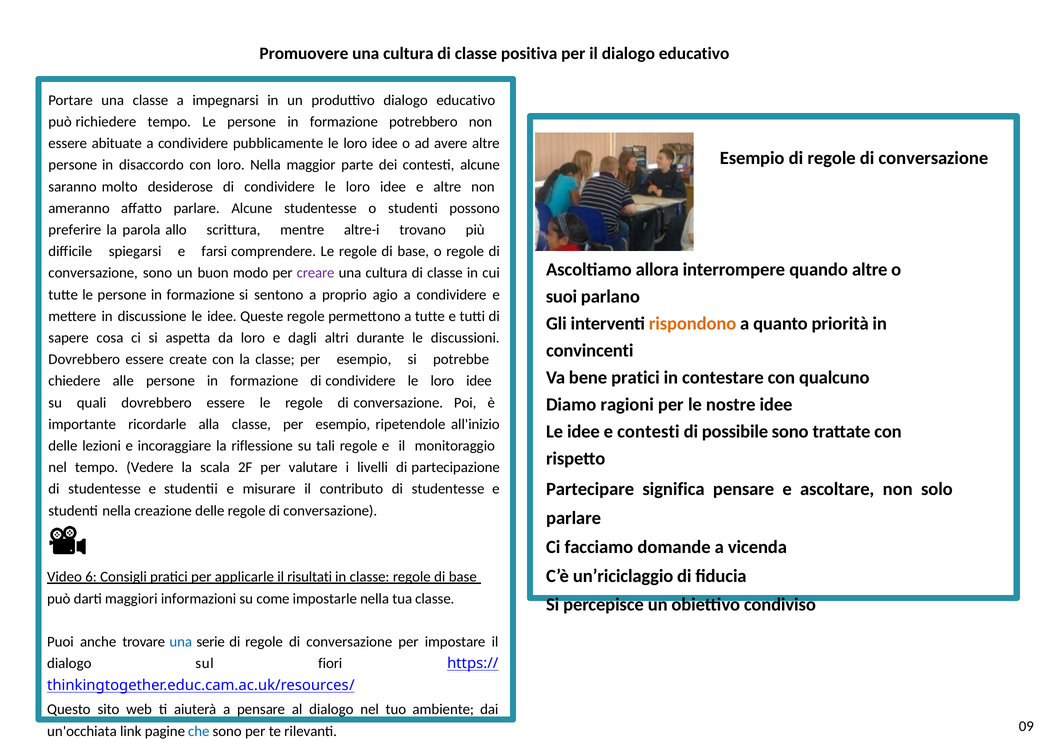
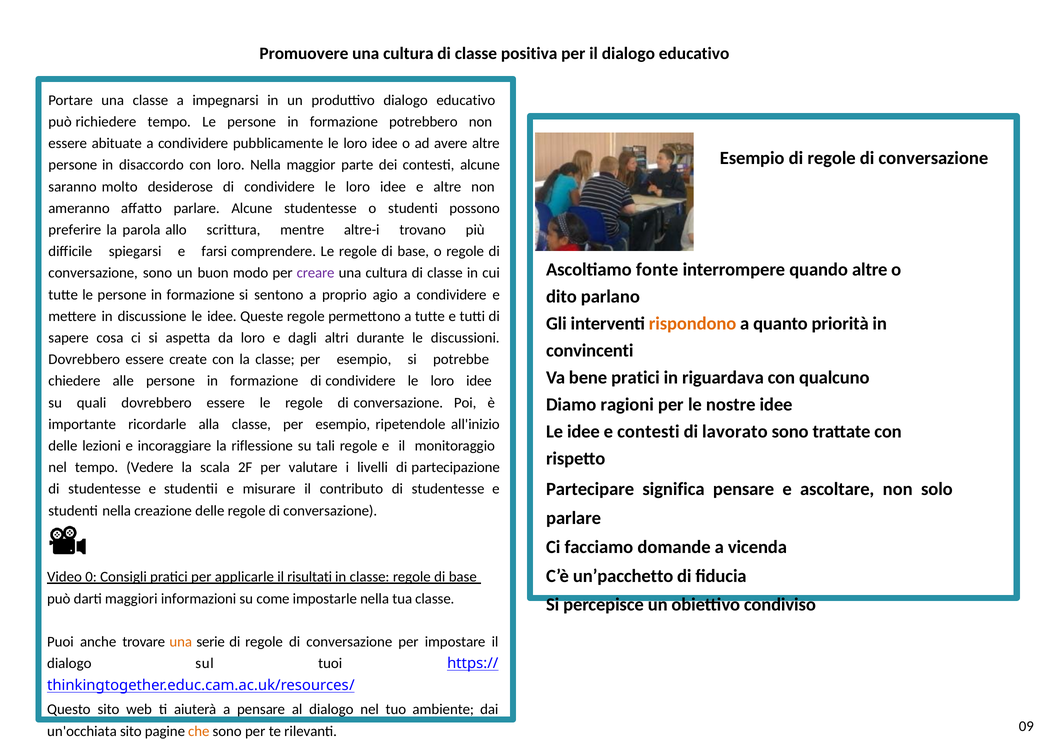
allora: allora -> fonte
suoi: suoi -> dito
contestare: contestare -> riguardava
possibile: possibile -> lavorato
un’riciclaggio: un’riciclaggio -> un’pacchetto
6: 6 -> 0
una at (181, 642) colour: blue -> orange
fiori: fiori -> tuoi
un'occhiata link: link -> sito
che colour: blue -> orange
